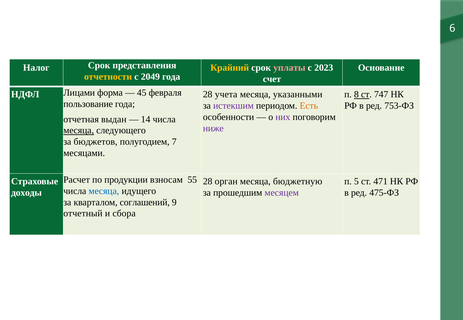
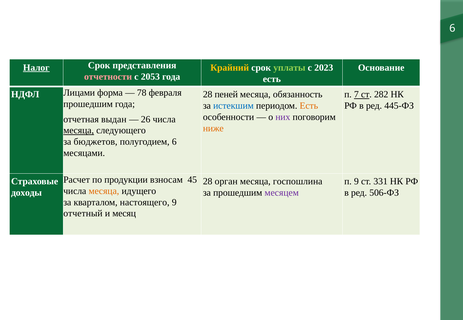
Налог underline: none -> present
уплаты colour: pink -> light green
отчетности colour: yellow -> pink
2049: 2049 -> 2053
счет at (272, 79): счет -> есть
45: 45 -> 78
учета: учета -> пеней
указанными: указанными -> обязанность
8: 8 -> 7
747: 747 -> 282
пользование at (88, 104): пользование -> прошедшим
истекшим colour: purple -> blue
753-ФЗ: 753-ФЗ -> 445-ФЗ
14: 14 -> 26
ниже colour: purple -> orange
полугодием 7: 7 -> 6
55: 55 -> 45
бюджетную: бюджетную -> госпошлина
п 5: 5 -> 9
471: 471 -> 331
месяца at (104, 191) colour: blue -> orange
475-ФЗ: 475-ФЗ -> 506-ФЗ
соглашений: соглашений -> настоящего
сбора: сбора -> месяц
